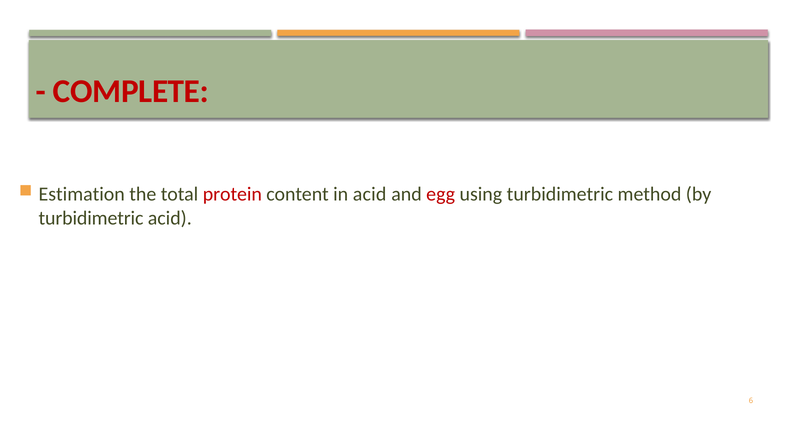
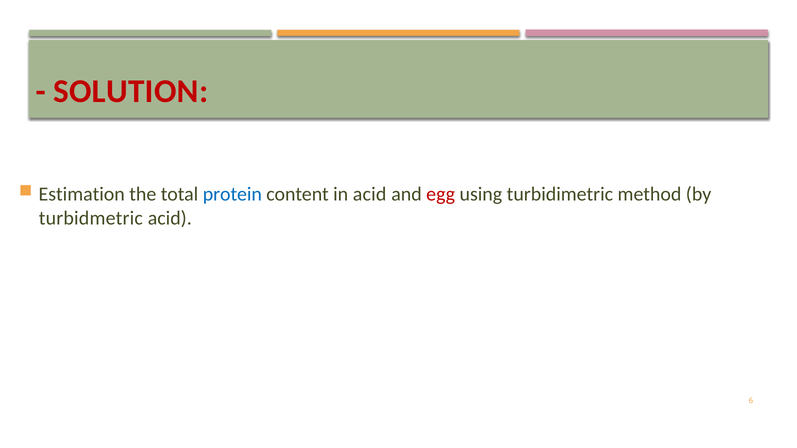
COMPLETE: COMPLETE -> SOLUTION
protein colour: red -> blue
turbidimetric at (91, 218): turbidimetric -> turbidmetric
